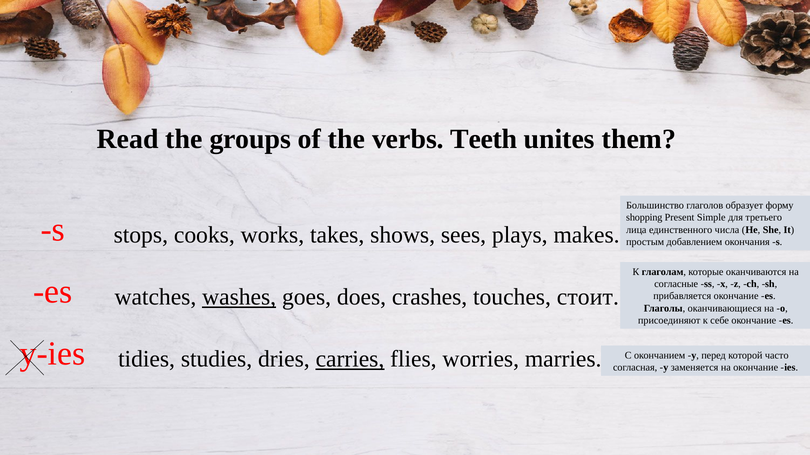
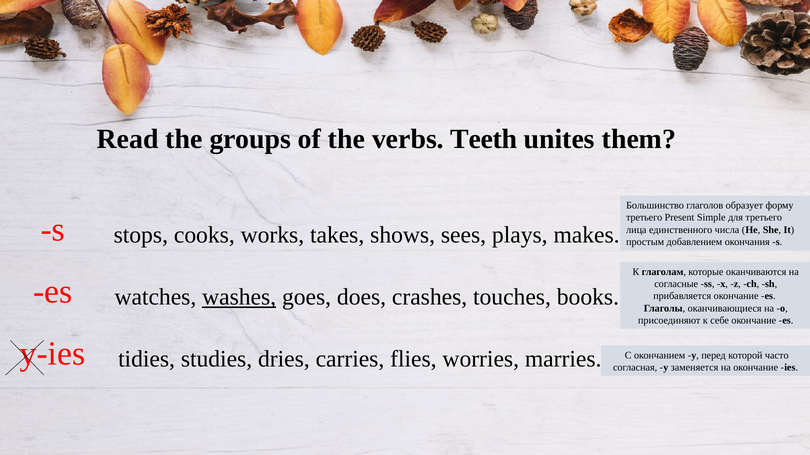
shopping at (644, 218): shopping -> третьего
стоит: стоит -> books
carries underline: present -> none
